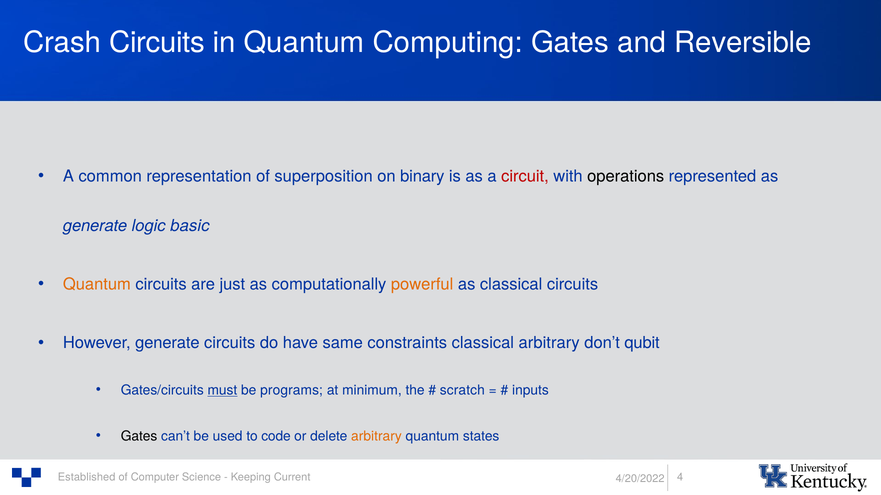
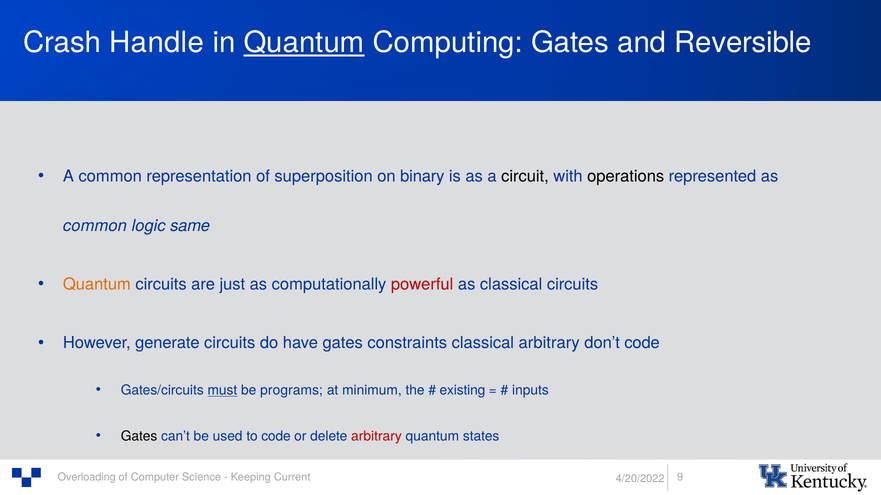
Crash Circuits: Circuits -> Handle
Quantum at (304, 43) underline: none -> present
circuit colour: red -> black
generate at (95, 226): generate -> common
basic: basic -> same
powerful colour: orange -> red
have same: same -> gates
don’t qubit: qubit -> code
scratch: scratch -> existing
arbitrary at (376, 437) colour: orange -> red
Established: Established -> Overloading
4: 4 -> 9
